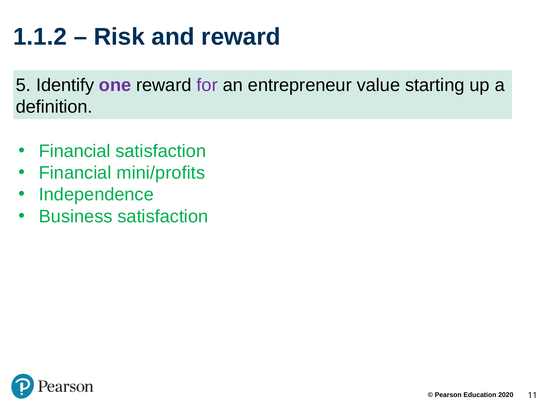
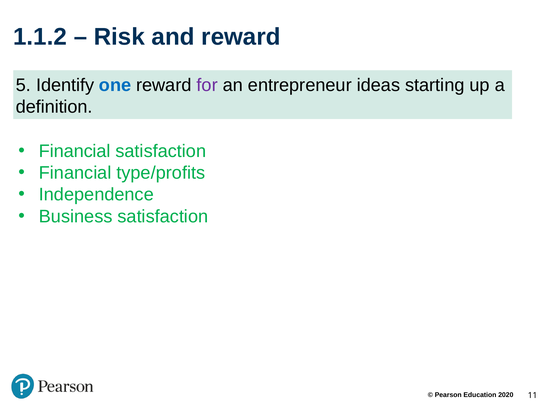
one colour: purple -> blue
value: value -> ideas
mini/profits: mini/profits -> type/profits
